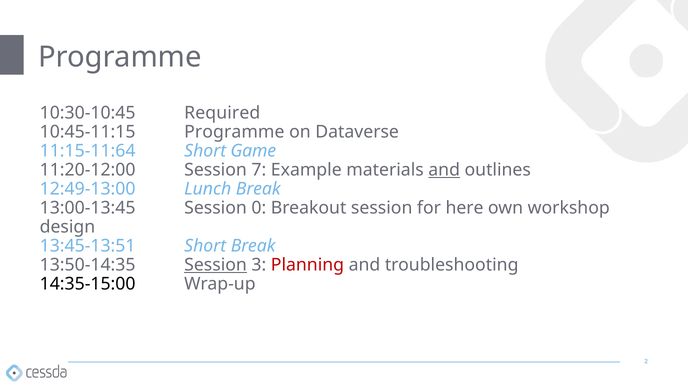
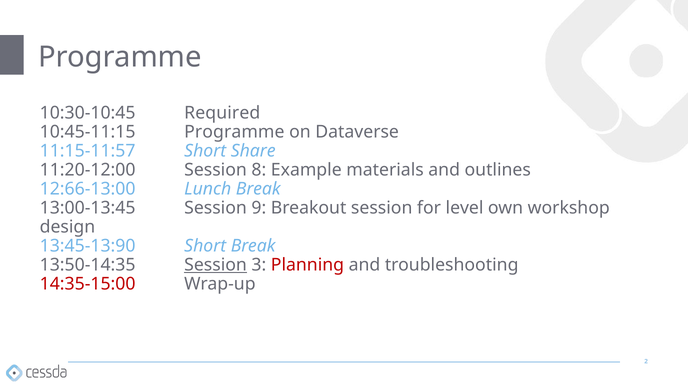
11:15-11:64: 11:15-11:64 -> 11:15-11:57
Game: Game -> Share
7: 7 -> 8
and at (444, 170) underline: present -> none
12:49-13:00: 12:49-13:00 -> 12:66-13:00
0: 0 -> 9
here: here -> level
13:45-13:51: 13:45-13:51 -> 13:45-13:90
14:35-15:00 colour: black -> red
